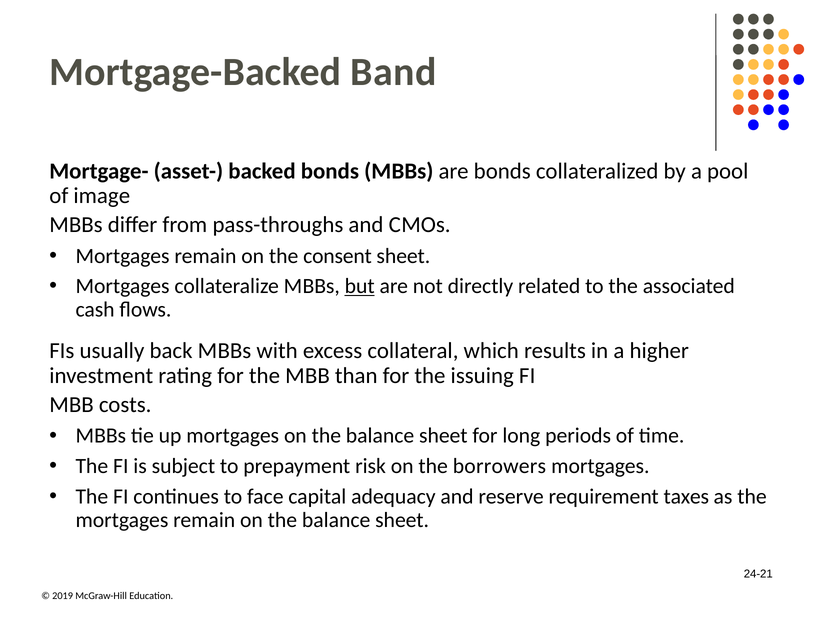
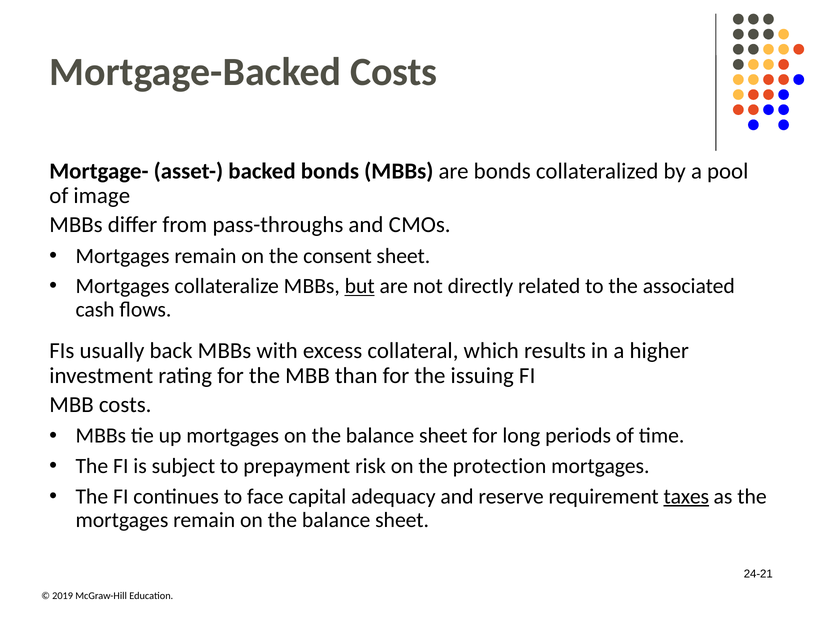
Mortgage-Backed Band: Band -> Costs
borrowers: borrowers -> protection
taxes underline: none -> present
